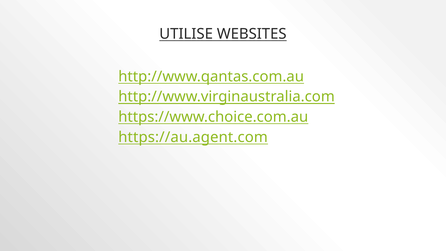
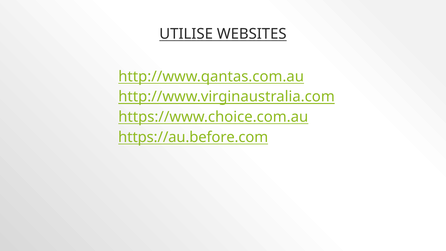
https://au.agent.com: https://au.agent.com -> https://au.before.com
